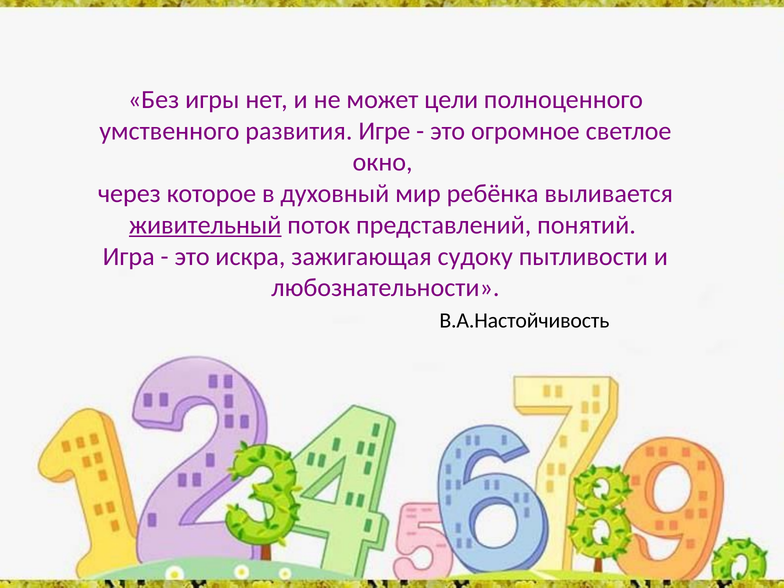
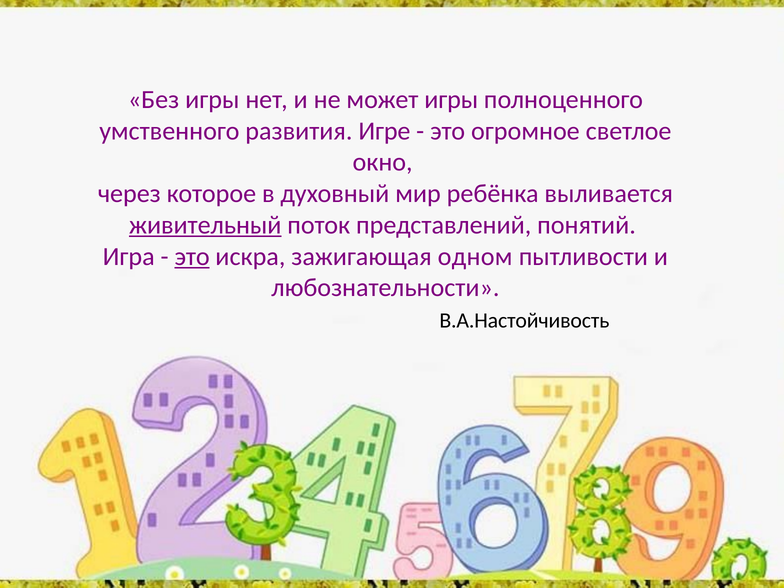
может цели: цели -> игры
это at (192, 256) underline: none -> present
судоку: судоку -> одном
